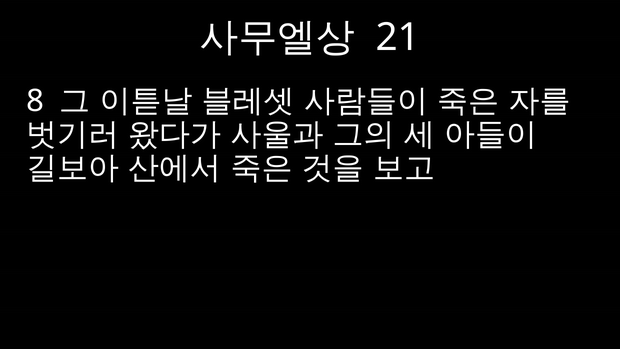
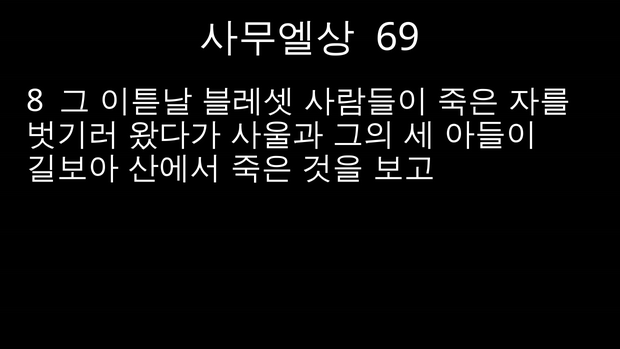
21: 21 -> 69
